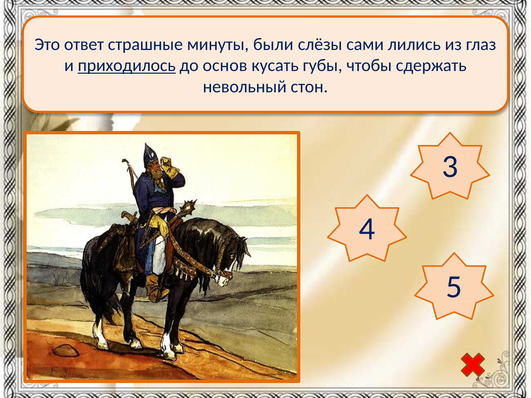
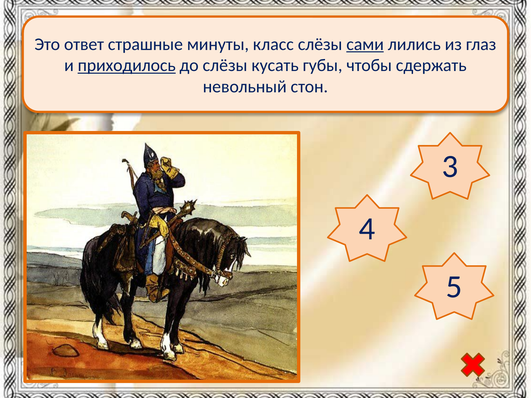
были: были -> класс
сами underline: none -> present
до основ: основ -> слёзы
